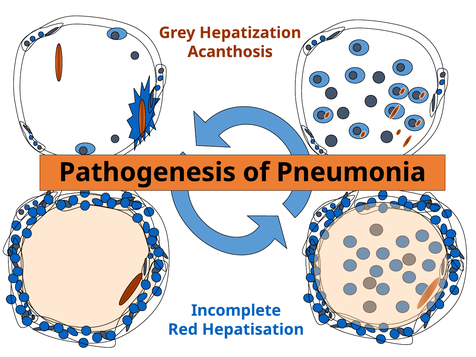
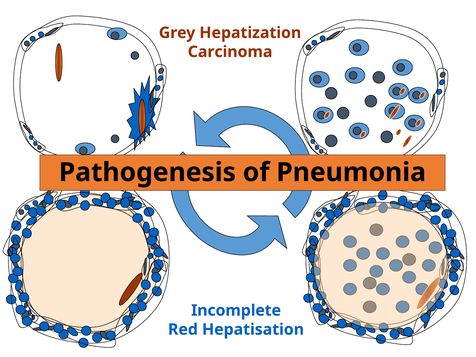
Acanthosis: Acanthosis -> Carcinoma
